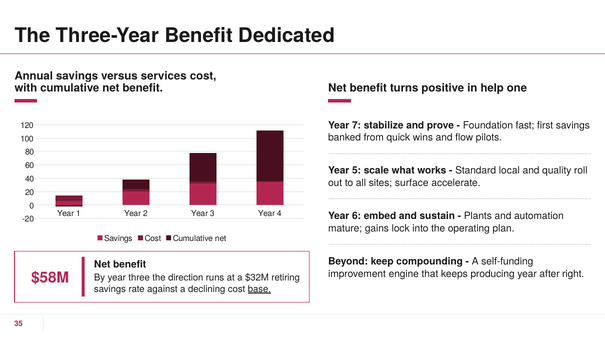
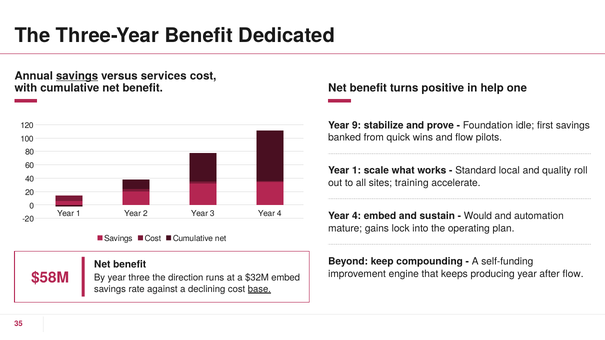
savings at (77, 76) underline: none -> present
7: 7 -> 9
fast: fast -> idle
5 at (357, 171): 5 -> 1
surface: surface -> training
6 at (357, 216): 6 -> 4
Plants: Plants -> Would
after right: right -> flow
$32M retiring: retiring -> embed
